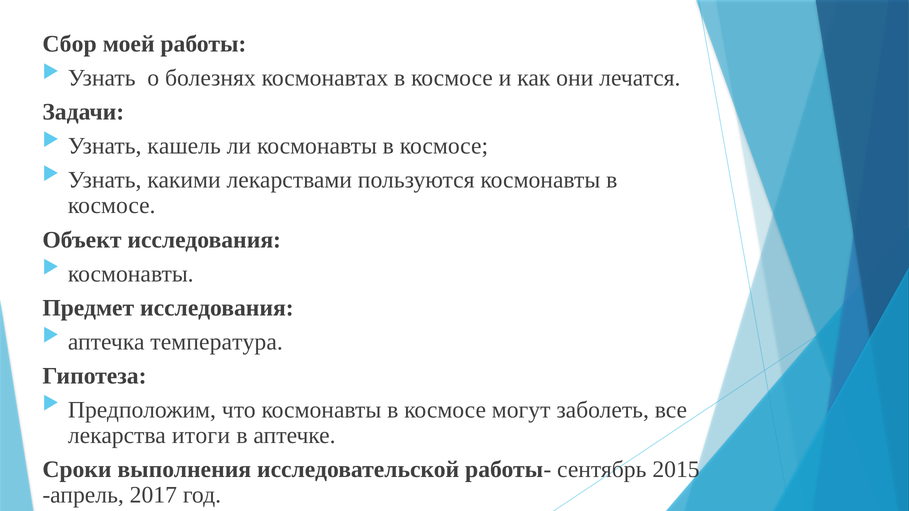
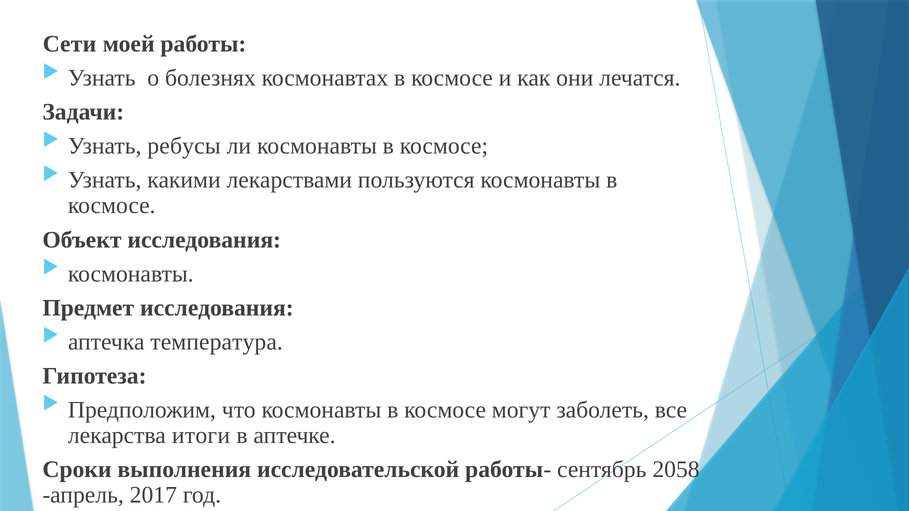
Сбор: Сбор -> Сети
кашель: кашель -> ребусы
2015: 2015 -> 2058
